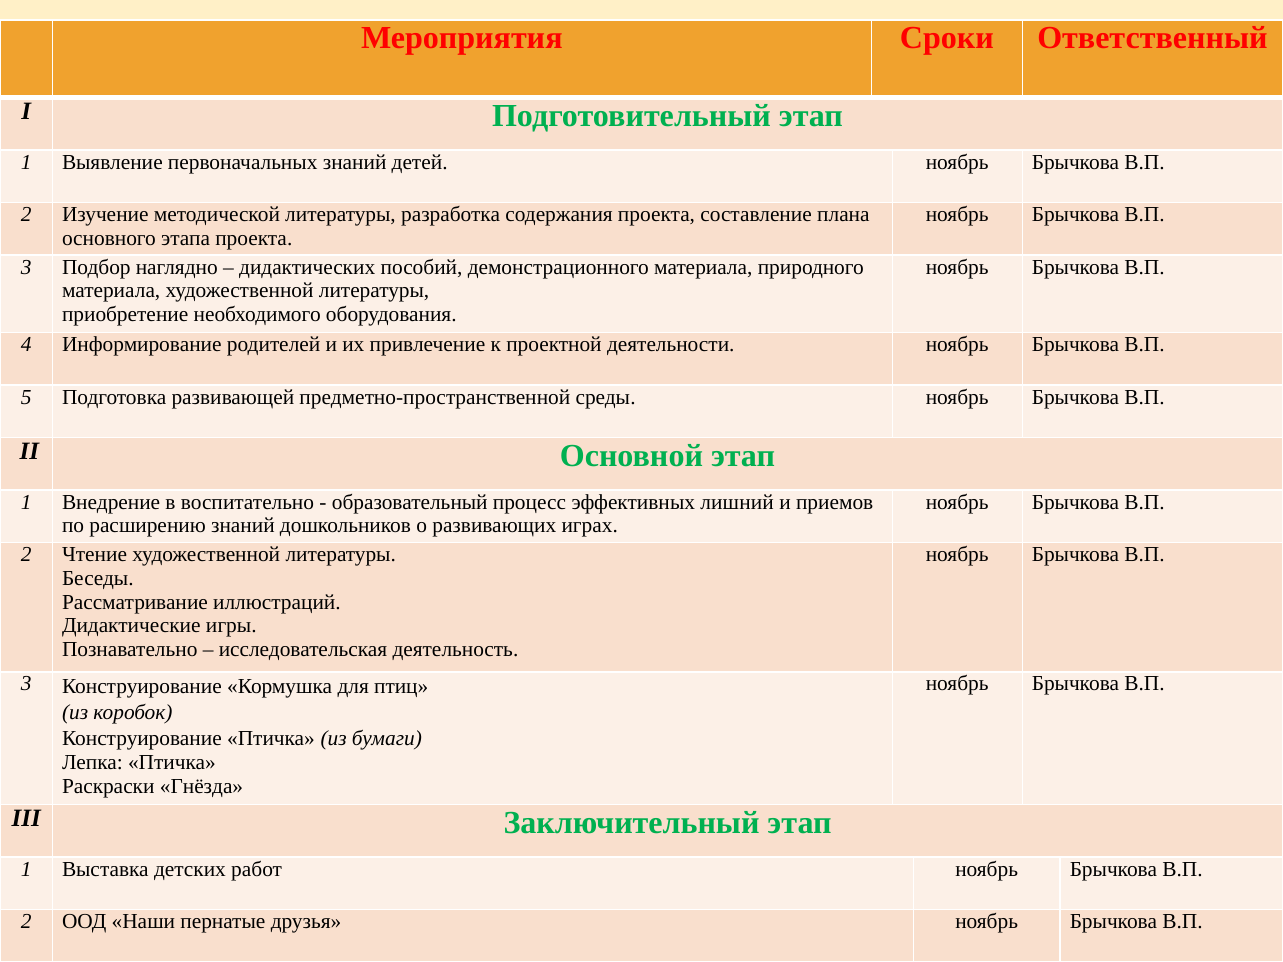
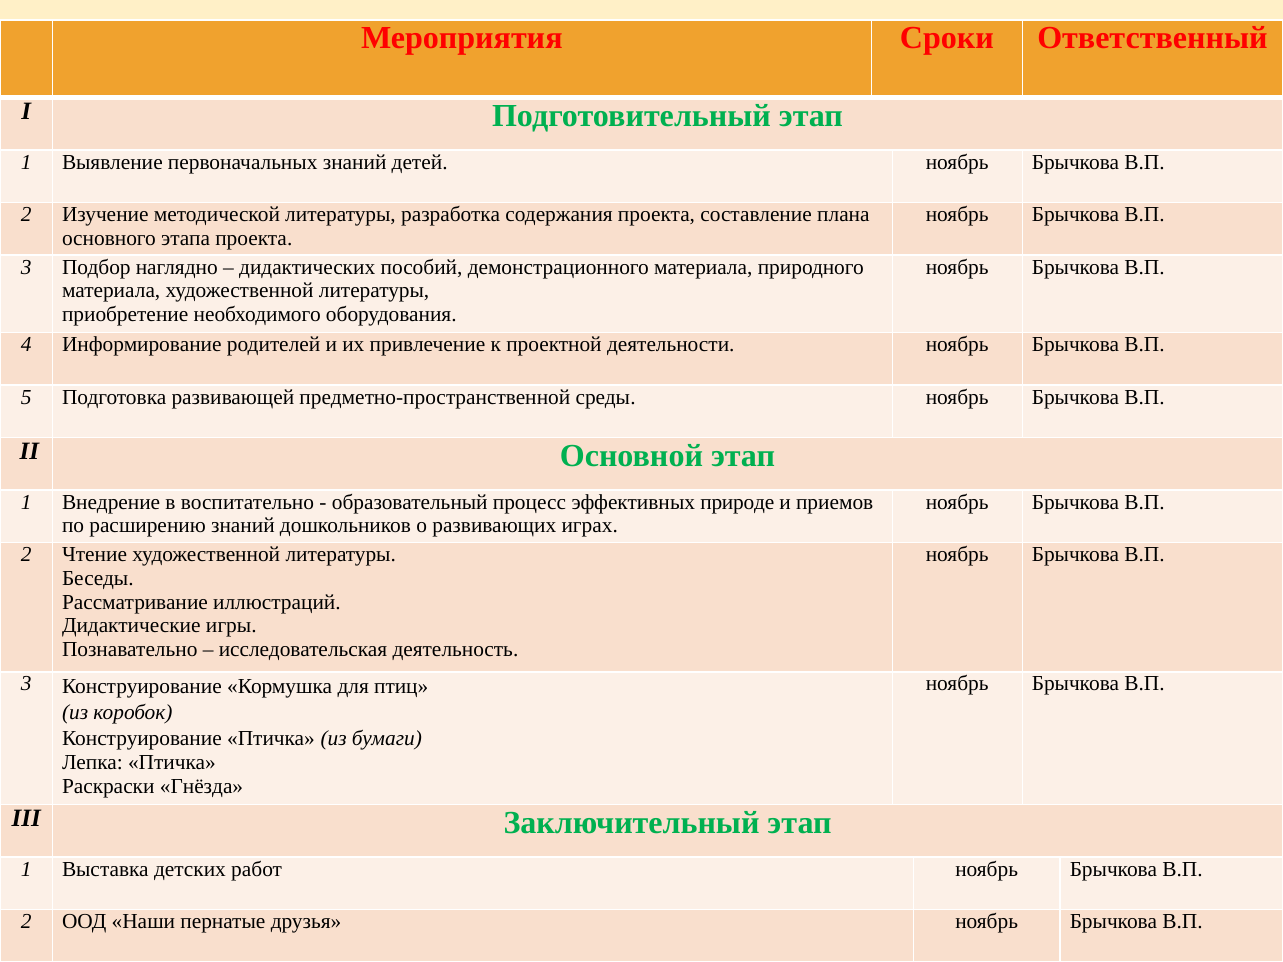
лишний: лишний -> природе
